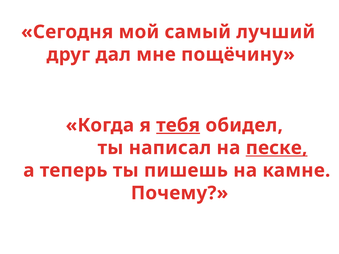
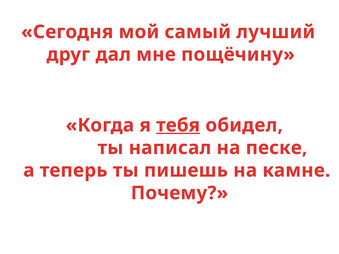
песке underline: present -> none
